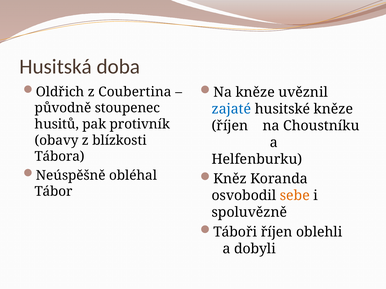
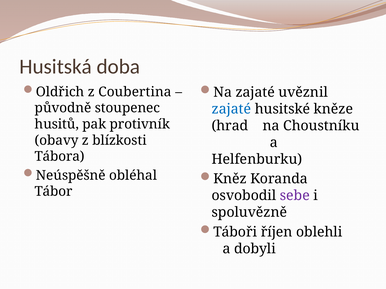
Na kněze: kněze -> zajaté
říjen at (230, 126): říjen -> hrad
sebe colour: orange -> purple
